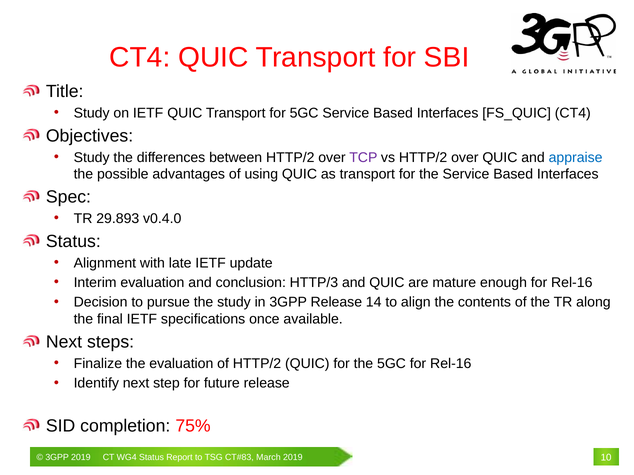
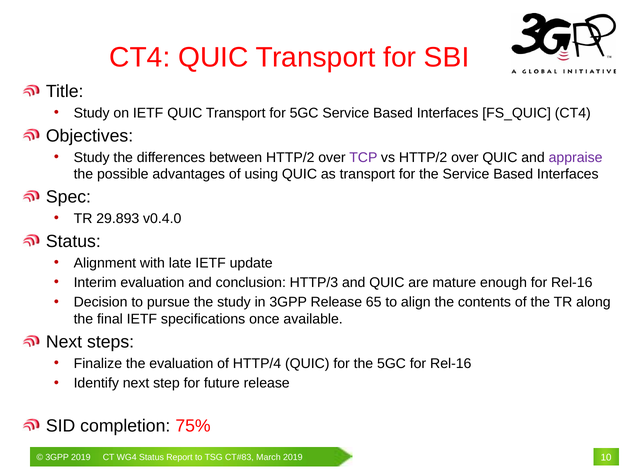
appraise colour: blue -> purple
14: 14 -> 65
of HTTP/2: HTTP/2 -> HTTP/4
